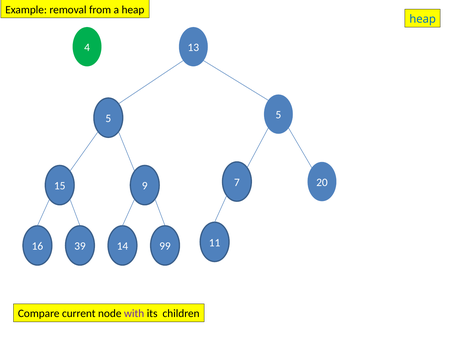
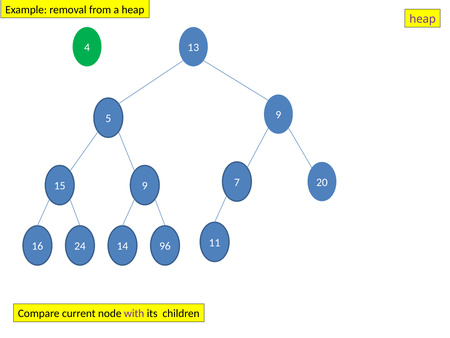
heap at (423, 19) colour: blue -> purple
5 5: 5 -> 9
39: 39 -> 24
99: 99 -> 96
